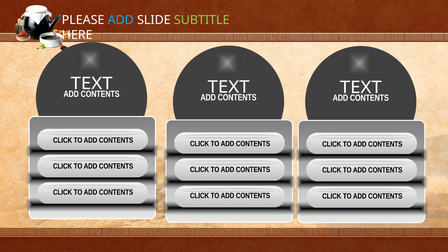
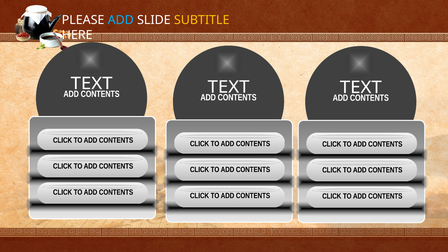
SUBTITLE colour: light green -> yellow
